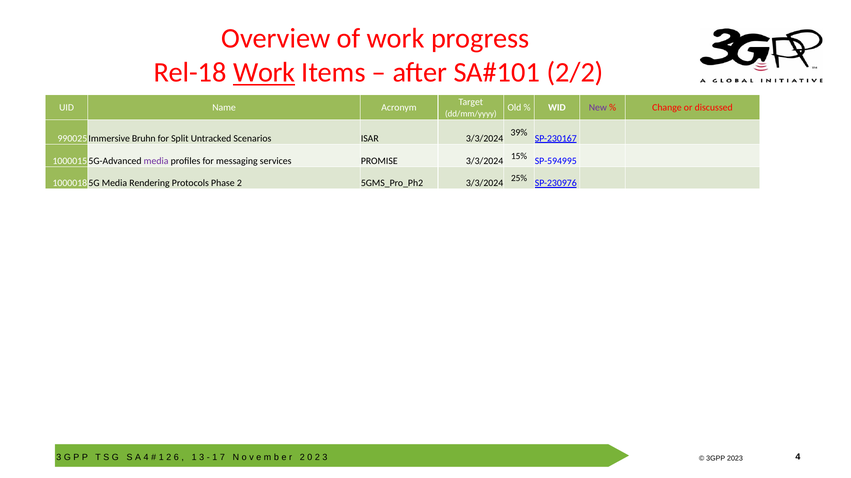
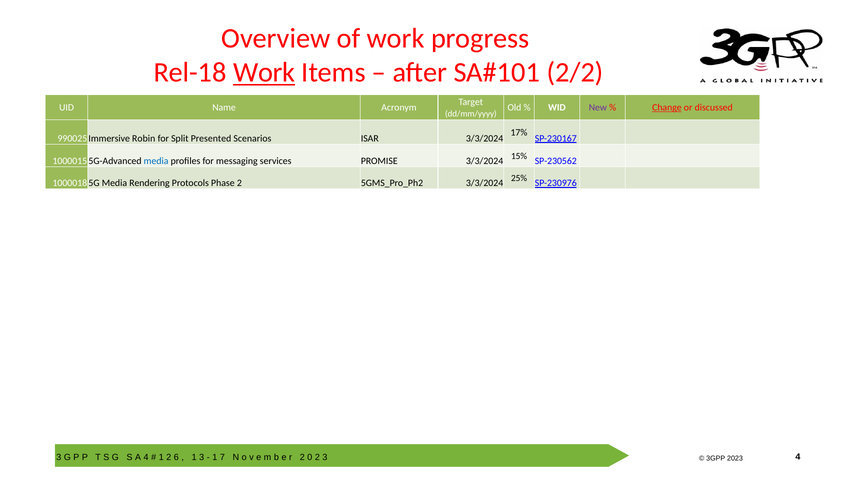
Change underline: none -> present
39%: 39% -> 17%
Bruhn: Bruhn -> Robin
Untracked: Untracked -> Presented
media at (156, 161) colour: purple -> blue
SP-594995: SP-594995 -> SP-230562
